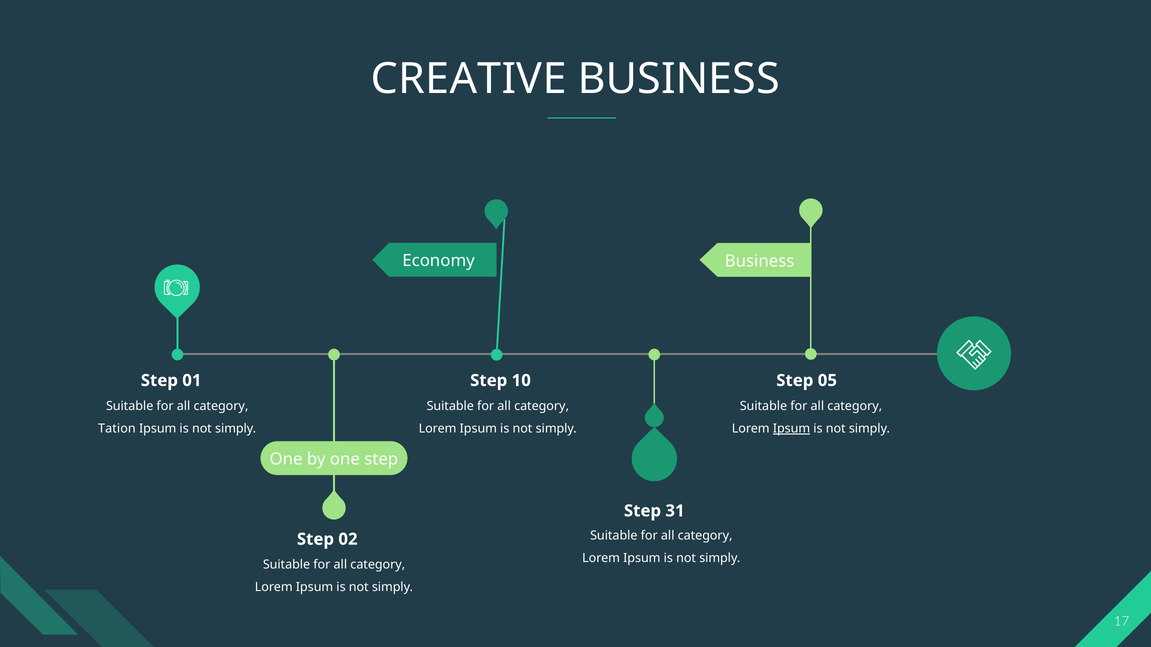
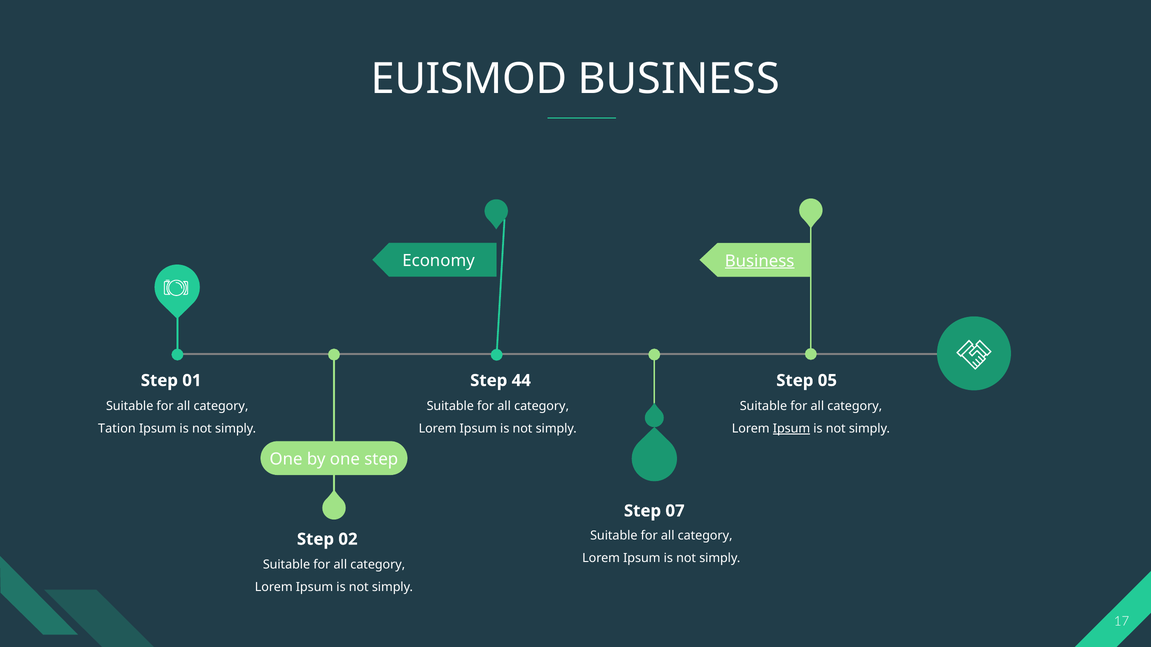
CREATIVE: CREATIVE -> EUISMOD
Business at (760, 261) underline: none -> present
10: 10 -> 44
31: 31 -> 07
